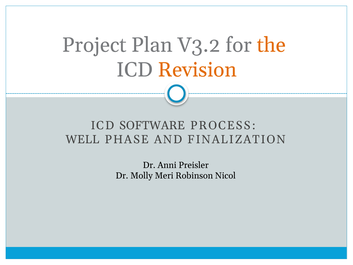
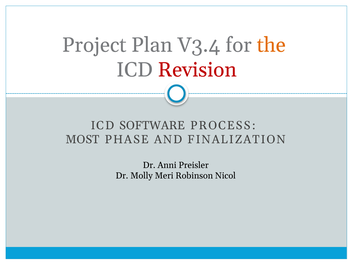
V3.2: V3.2 -> V3.4
Revision colour: orange -> red
WELL: WELL -> MOST
